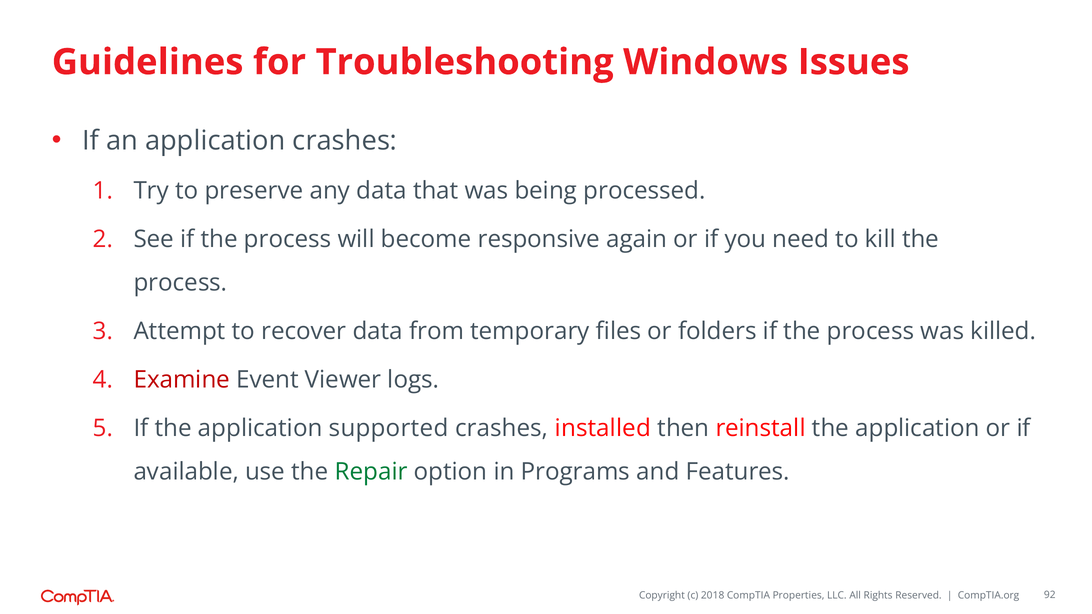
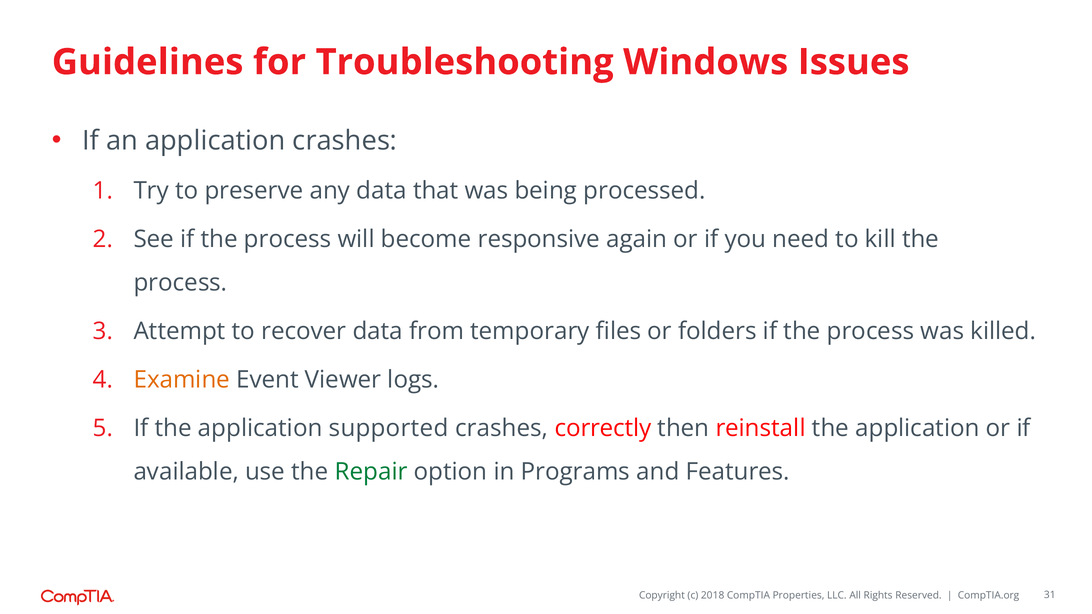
Examine colour: red -> orange
installed: installed -> correctly
92: 92 -> 31
